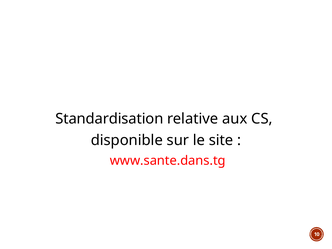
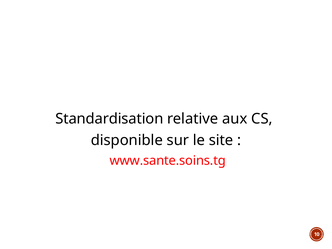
www.sante.dans.tg: www.sante.dans.tg -> www.sante.soins.tg
